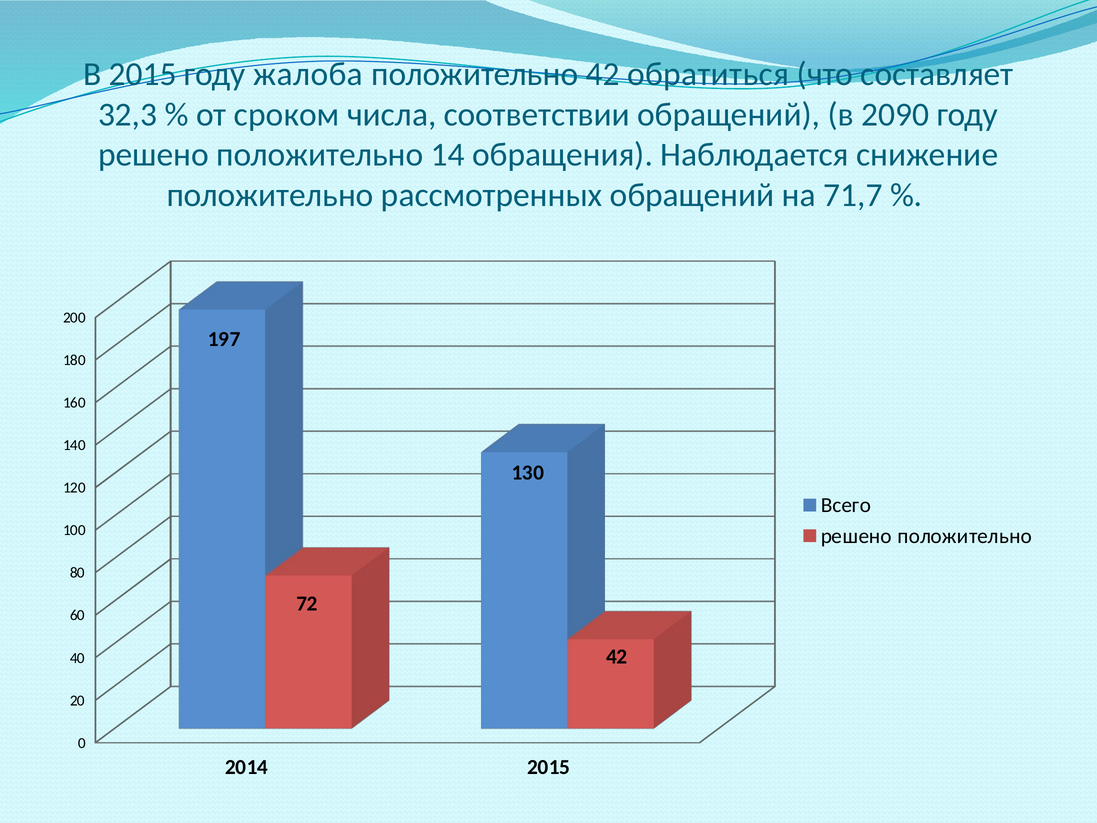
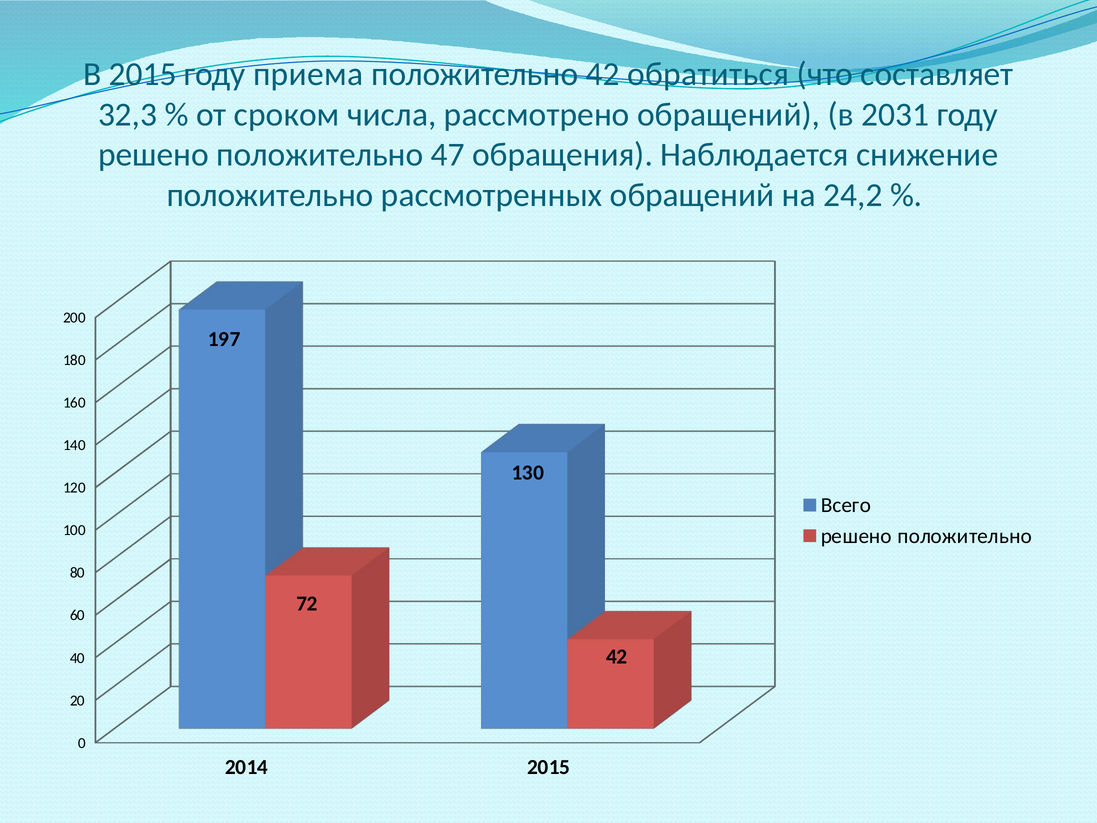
жалоба: жалоба -> приема
соответствии: соответствии -> рассмотрено
2090: 2090 -> 2031
14: 14 -> 47
71,7: 71,7 -> 24,2
